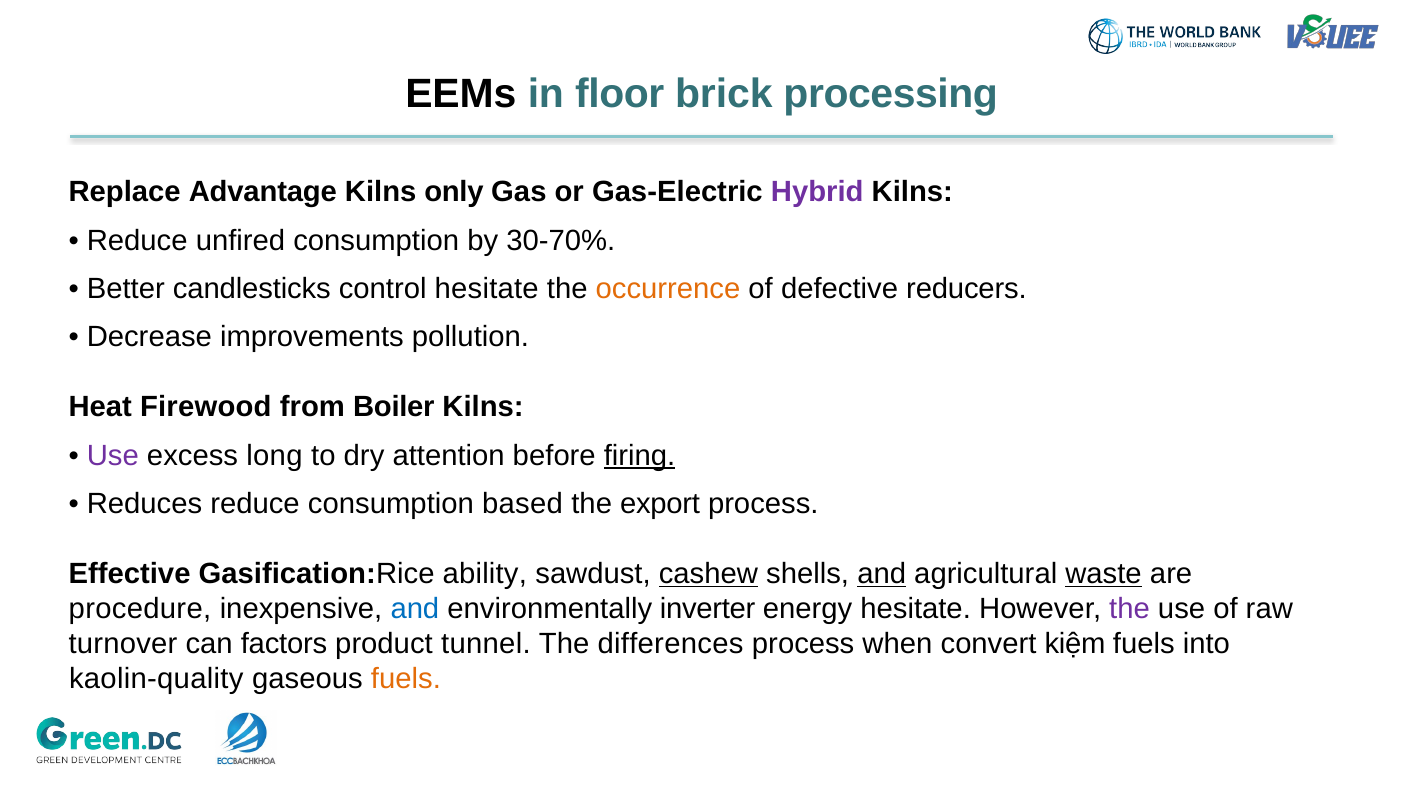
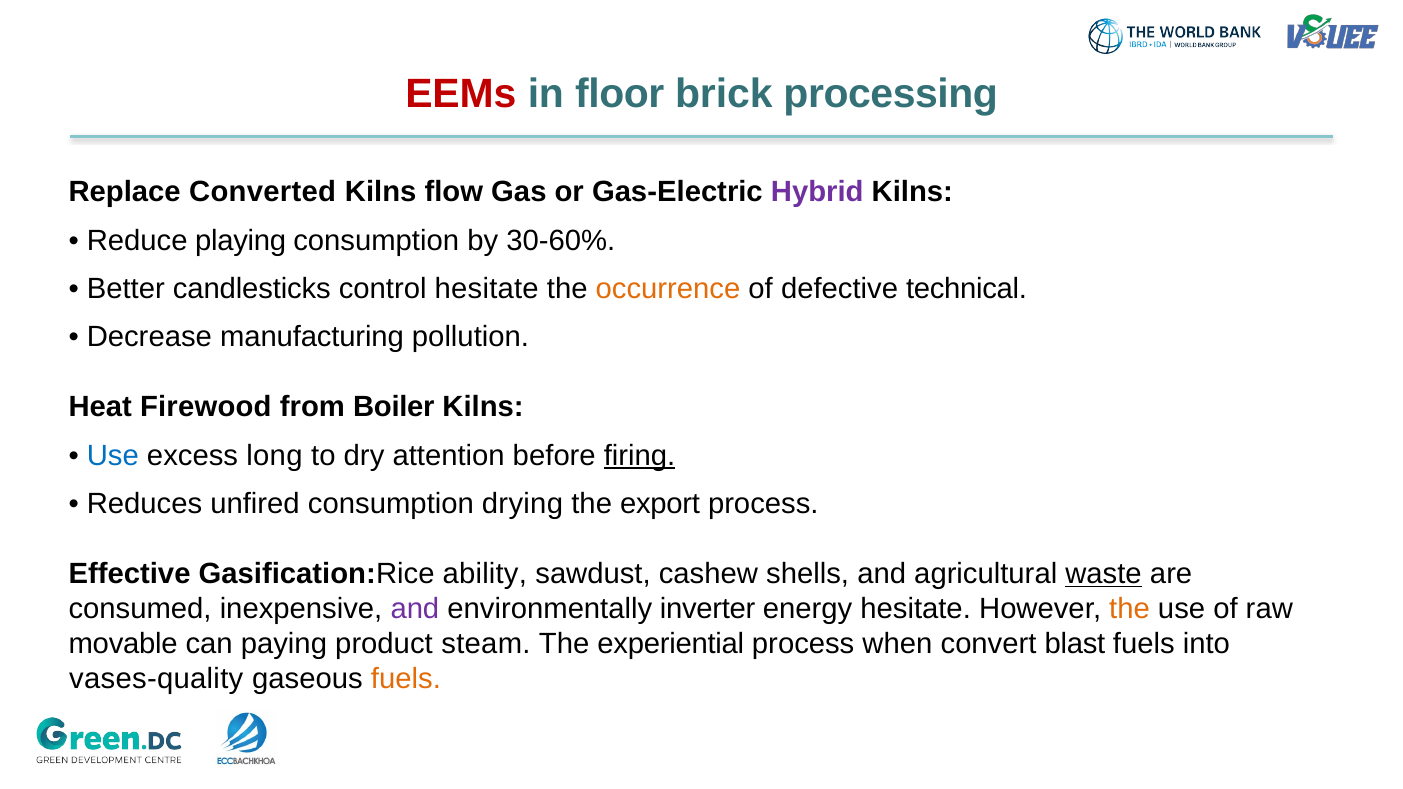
EEMs colour: black -> red
Advantage: Advantage -> Converted
only: only -> flow
unfired: unfired -> playing
30-70%: 30-70% -> 30-60%
reducers: reducers -> technical
improvements: improvements -> manufacturing
Use at (113, 456) colour: purple -> blue
Reduces reduce: reduce -> unfired
based: based -> drying
cashew underline: present -> none
and at (882, 574) underline: present -> none
procedure: procedure -> consumed
and at (415, 609) colour: blue -> purple
the at (1129, 609) colour: purple -> orange
turnover: turnover -> movable
factors: factors -> paying
tunnel: tunnel -> steam
differences: differences -> experiential
kiệm: kiệm -> blast
kaolin-quality: kaolin-quality -> vases-quality
